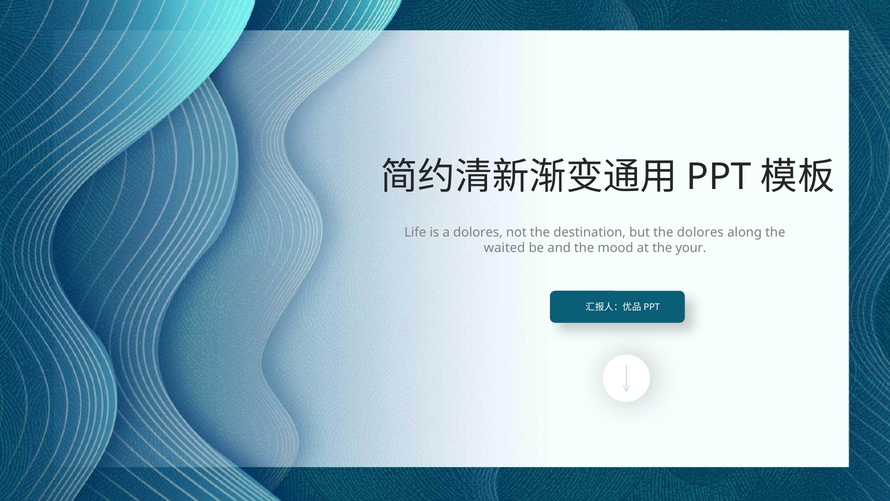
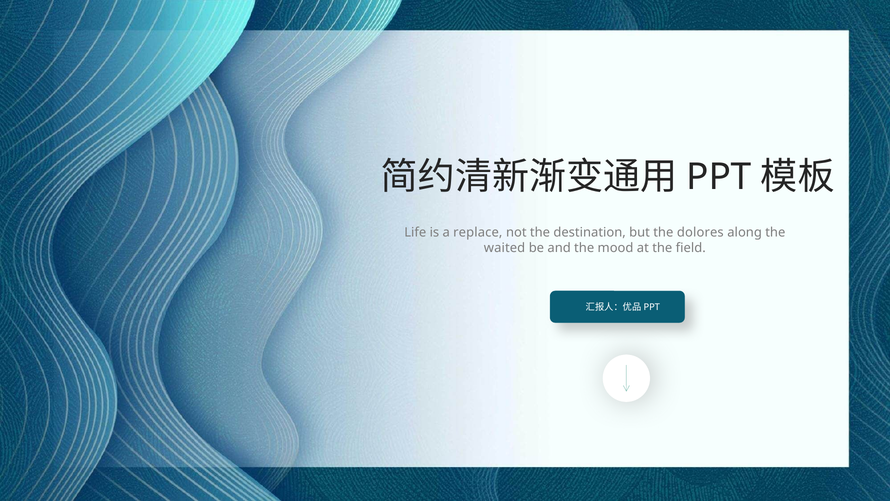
a dolores: dolores -> replace
your: your -> field
